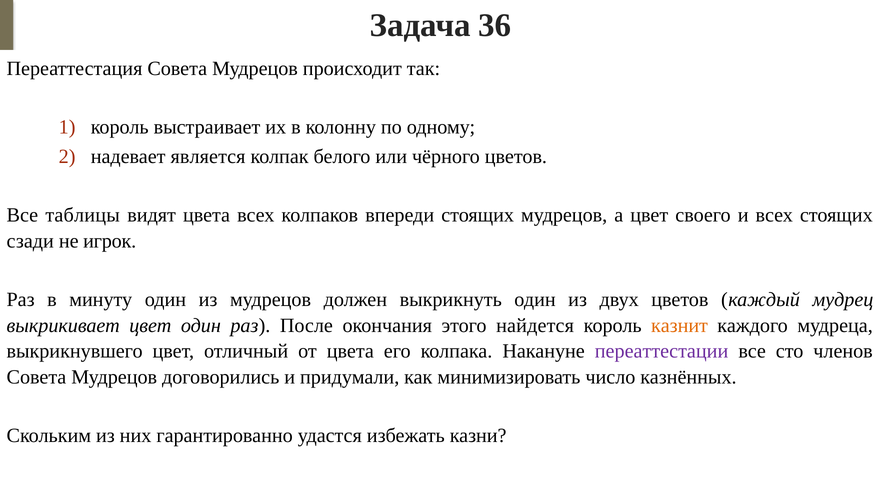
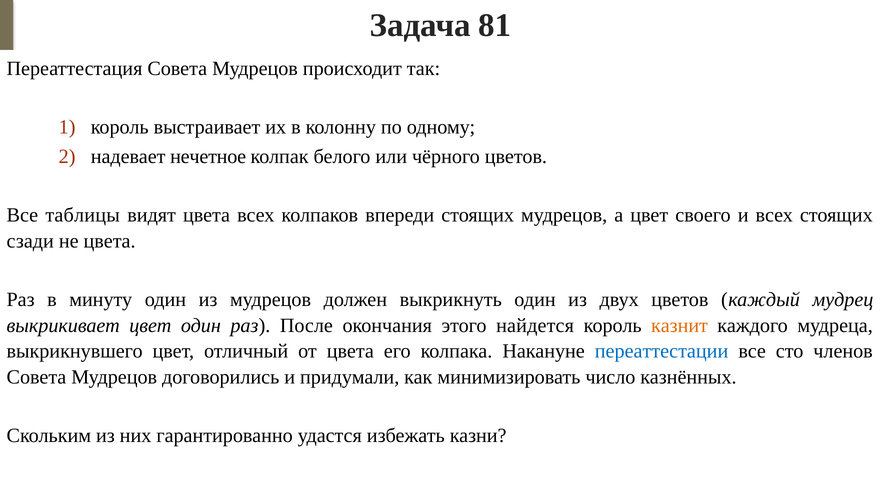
36: 36 -> 81
является: является -> нечетное
не игрок: игрок -> цвета
переаттестации colour: purple -> blue
